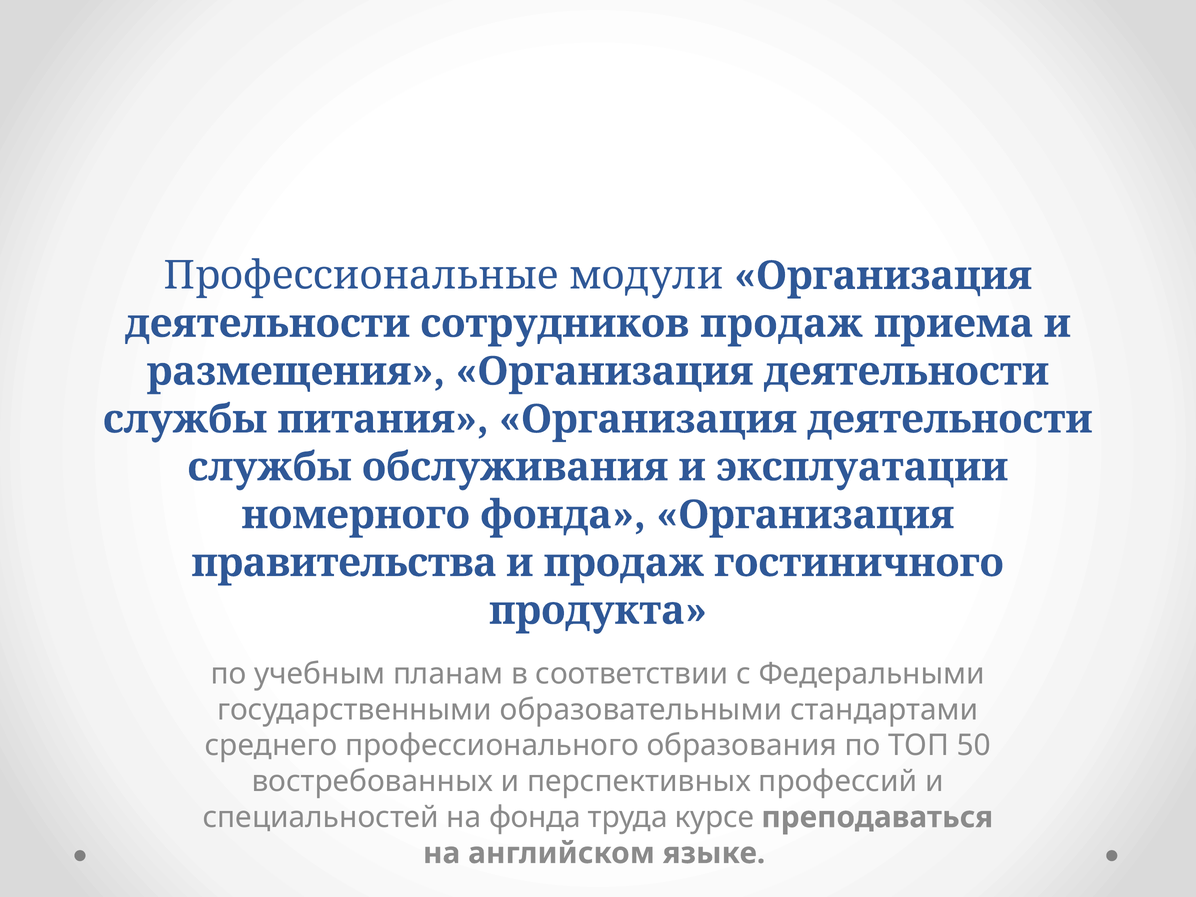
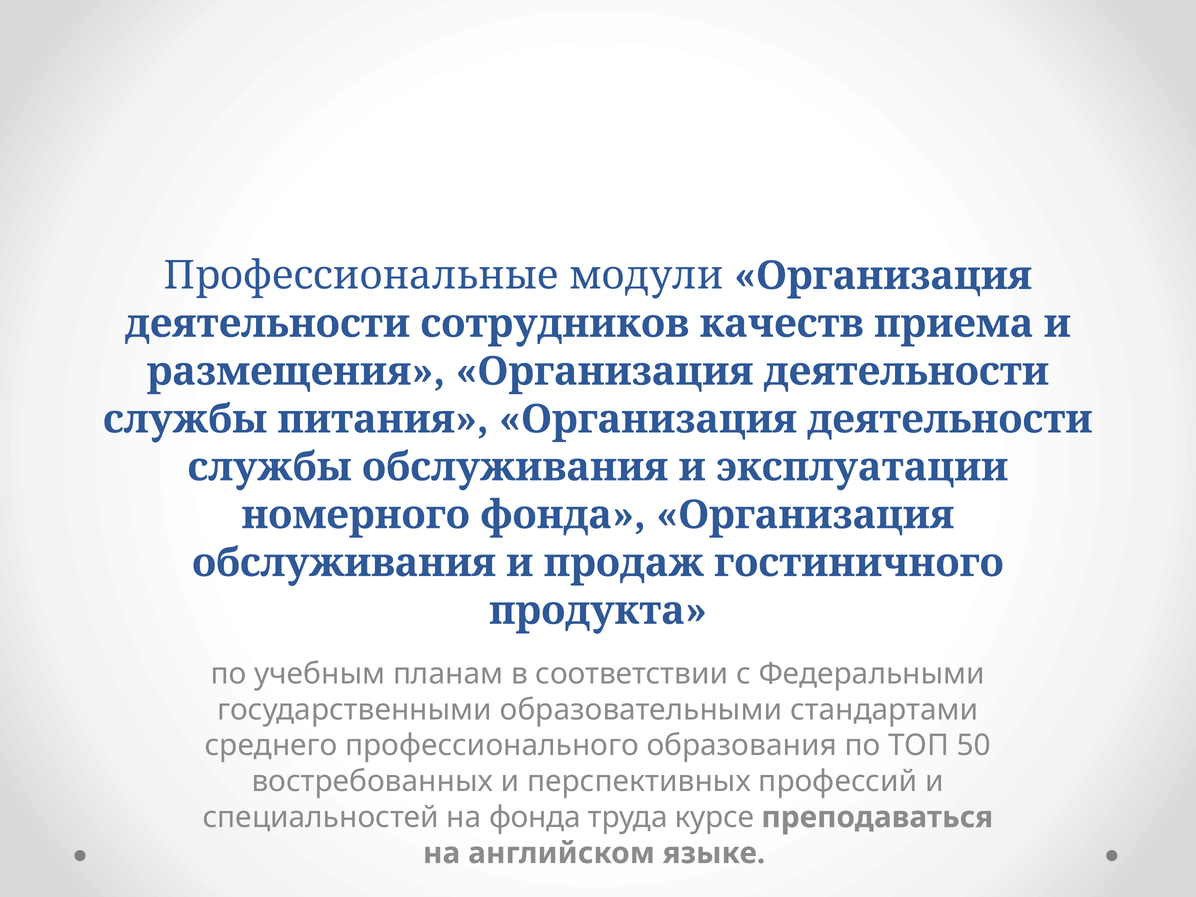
сотрудников продаж: продаж -> качеств
правительства at (344, 563): правительства -> обслуживания
